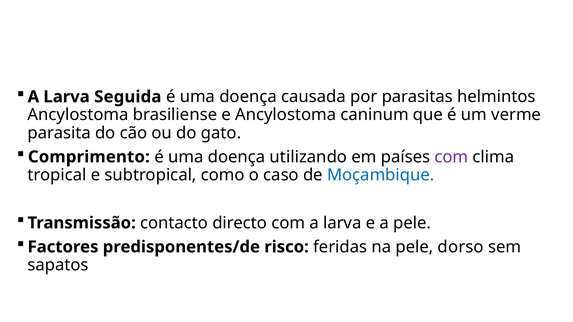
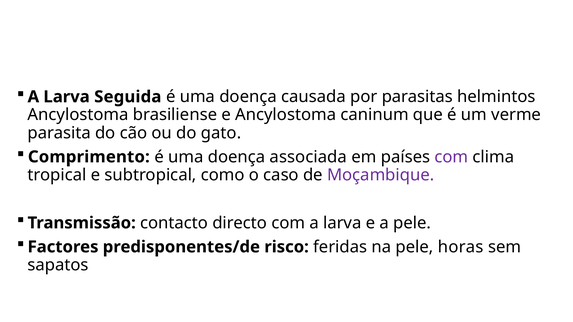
utilizando: utilizando -> associada
Moçambique colour: blue -> purple
dorso: dorso -> horas
